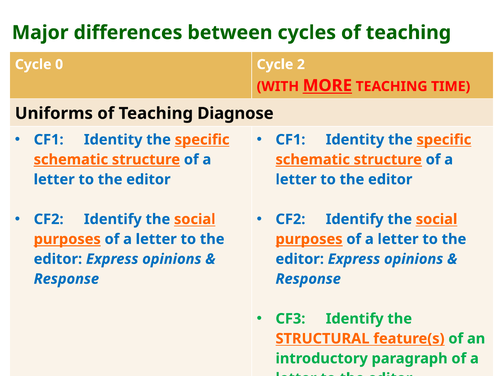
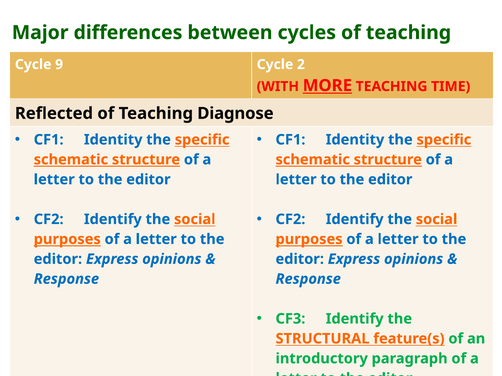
0: 0 -> 9
Uniforms: Uniforms -> Reflected
